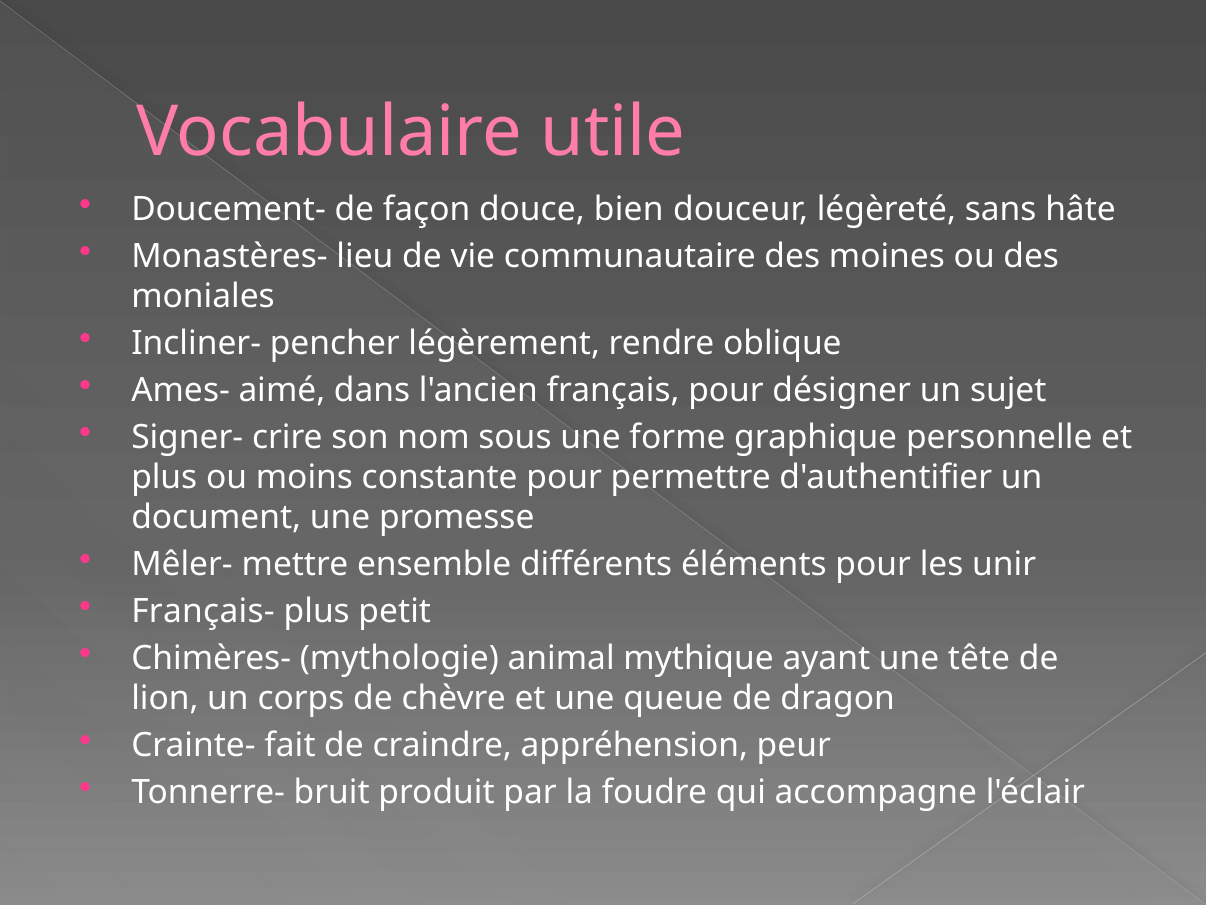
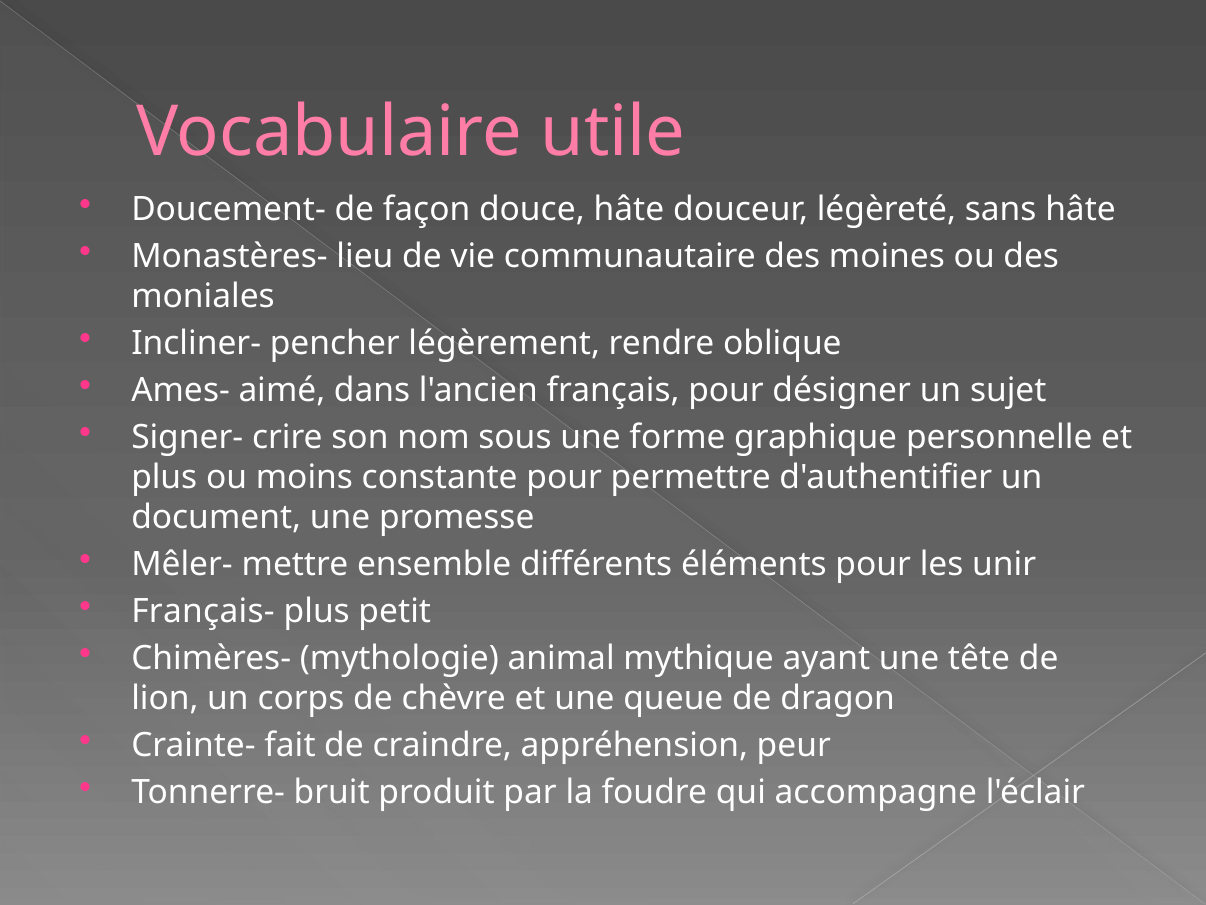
douce bien: bien -> hâte
